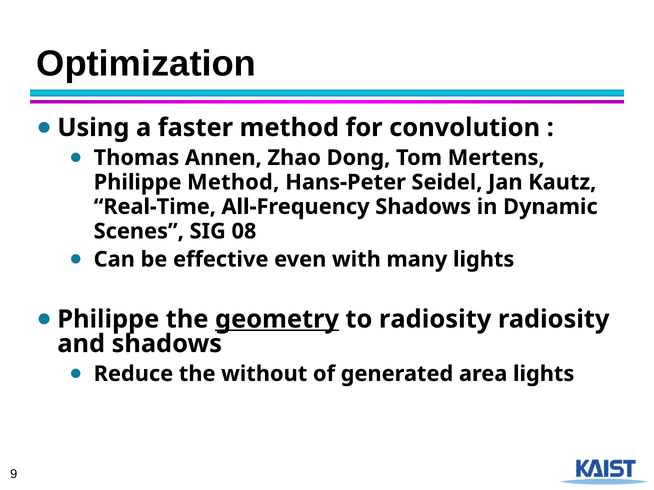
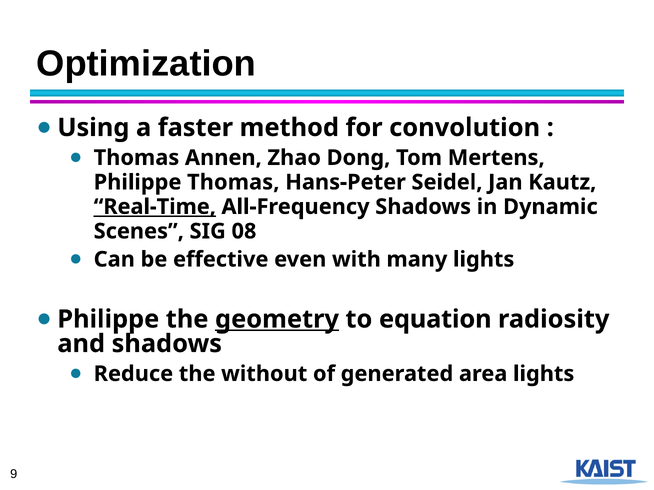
Philippe Method: Method -> Thomas
Real-Time underline: none -> present
to radiosity: radiosity -> equation
